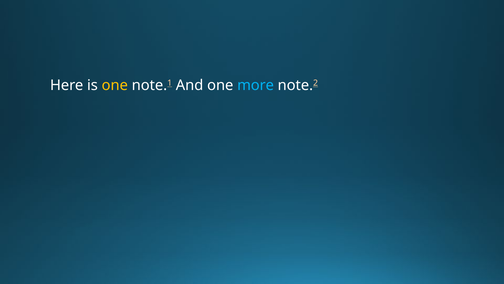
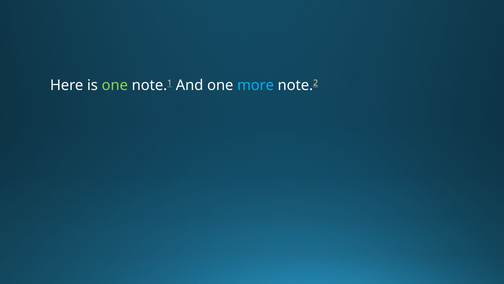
one at (115, 85) colour: yellow -> light green
